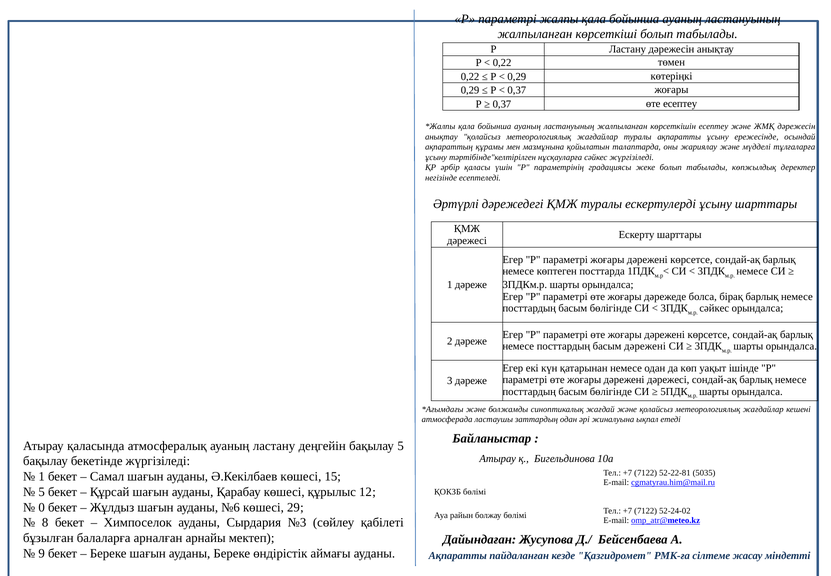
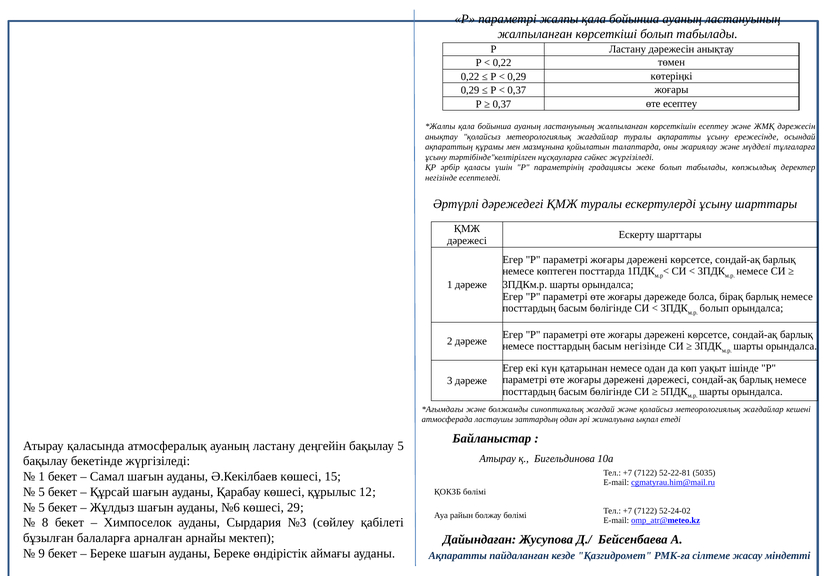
сәйкес at (714, 308): сәйкес -> болып
басым дәрежені: дәрежені -> негізінде
0 at (42, 507): 0 -> 5
